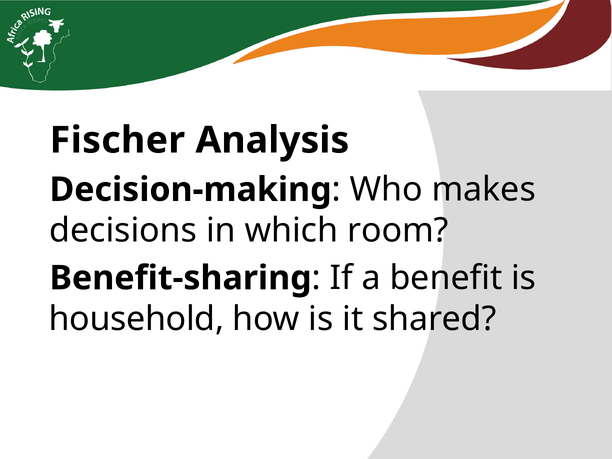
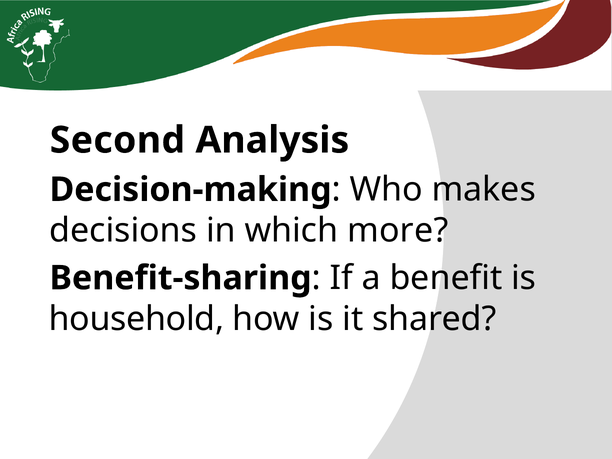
Fischer: Fischer -> Second
room: room -> more
